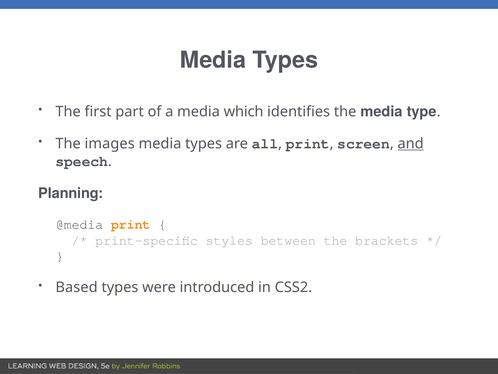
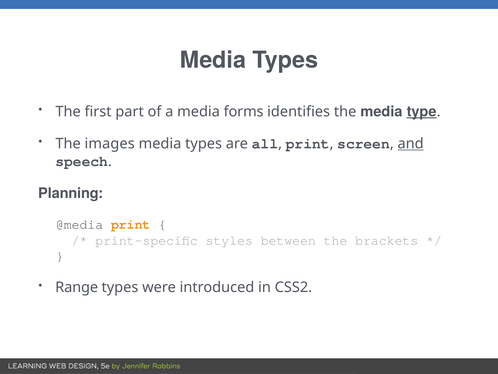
which: which -> forms
type underline: none -> present
Based: Based -> Range
